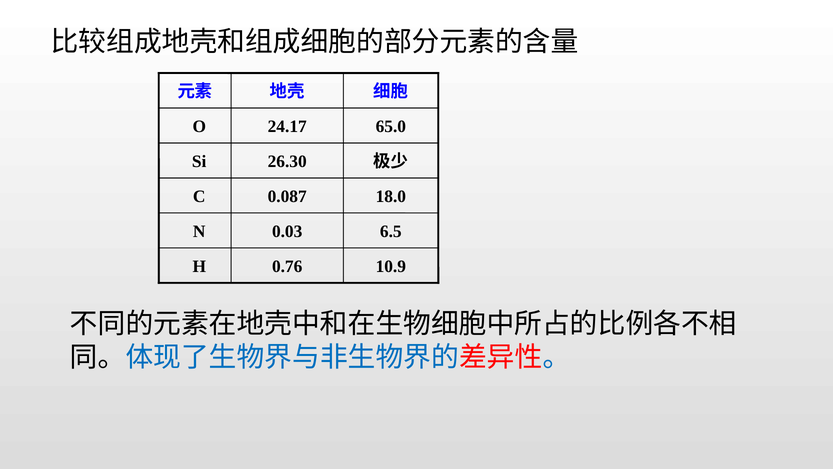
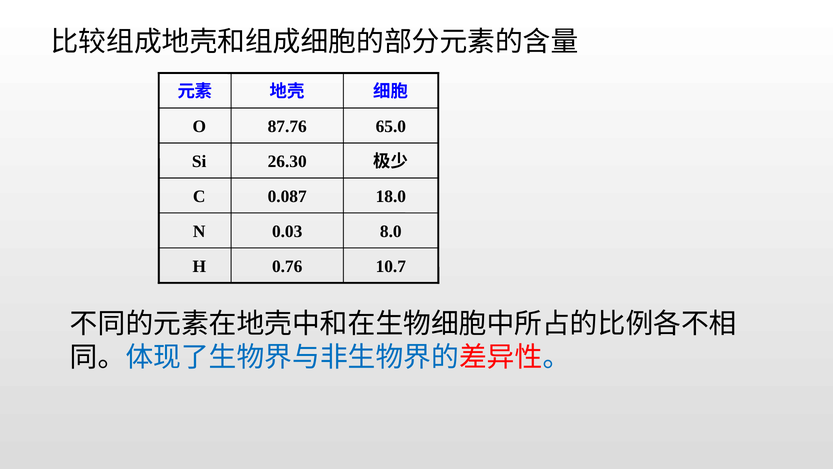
24.17: 24.17 -> 87.76
6.5: 6.5 -> 8.0
10.9: 10.9 -> 10.7
